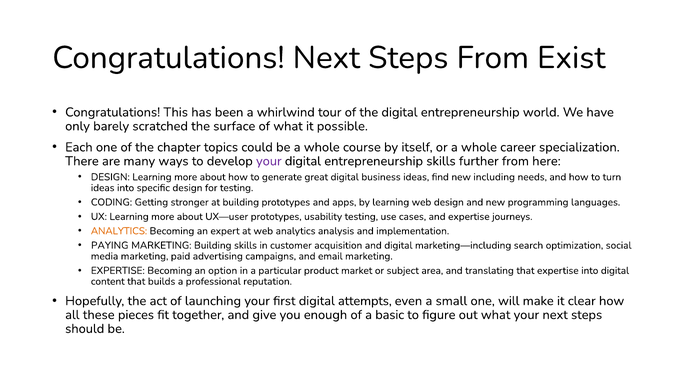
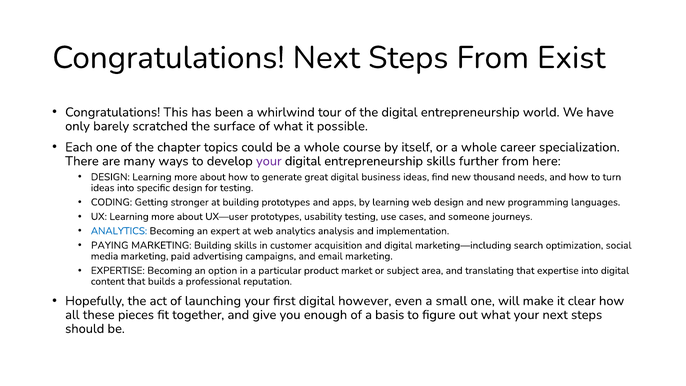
including: including -> thousand
and expertise: expertise -> someone
ANALYTICS at (119, 231) colour: orange -> blue
attempts: attempts -> however
basic: basic -> basis
